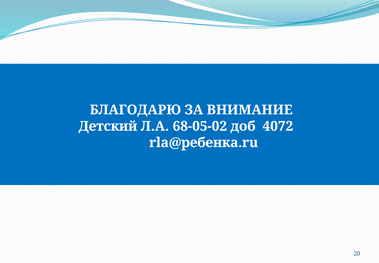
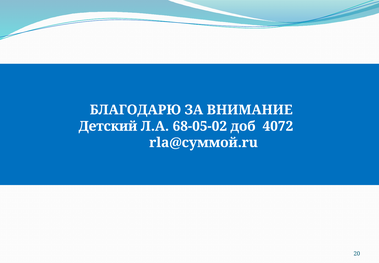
rla@ребенка.ru: rla@ребенка.ru -> rla@суммой.ru
